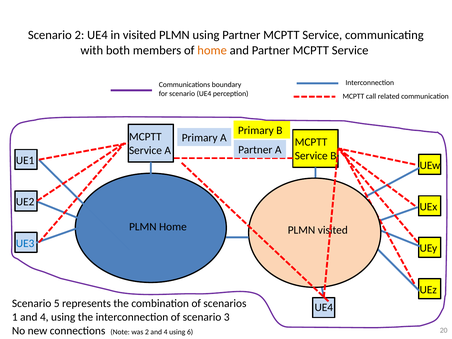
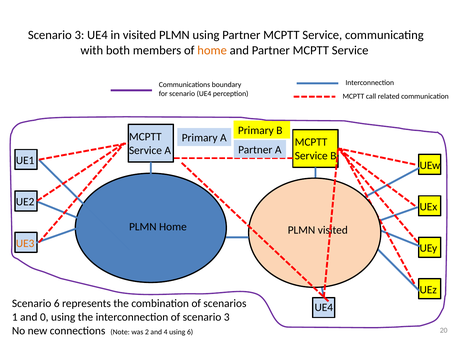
2 at (79, 35): 2 -> 3
UE3 colour: blue -> orange
Scenario 5: 5 -> 6
1 and 4: 4 -> 0
